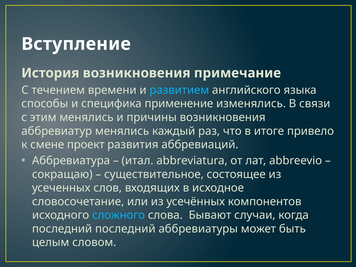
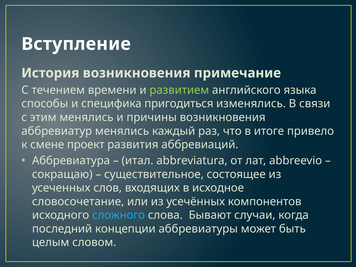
развитием colour: light blue -> light green
применение: применение -> пригодиться
последний последний: последний -> концепции
